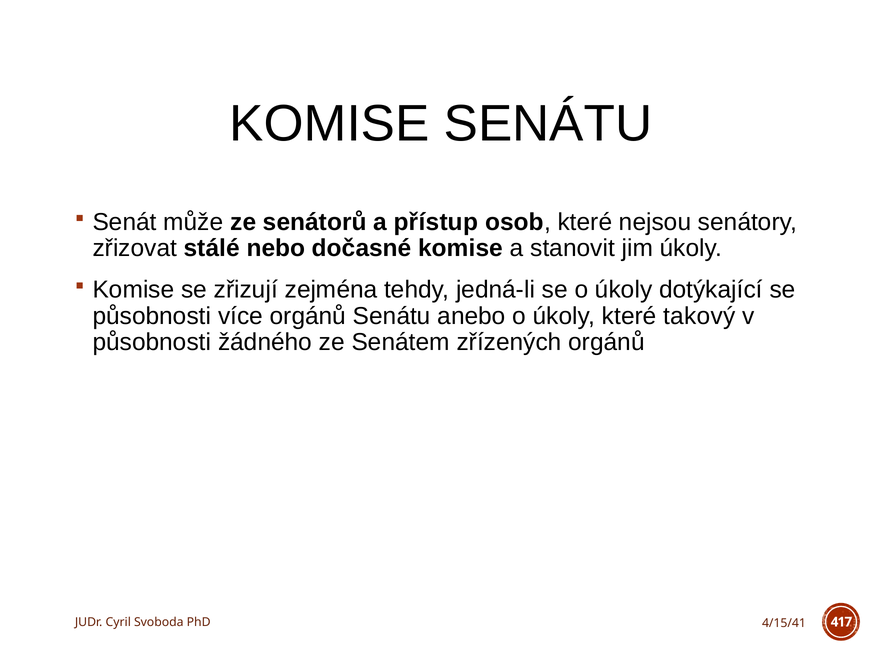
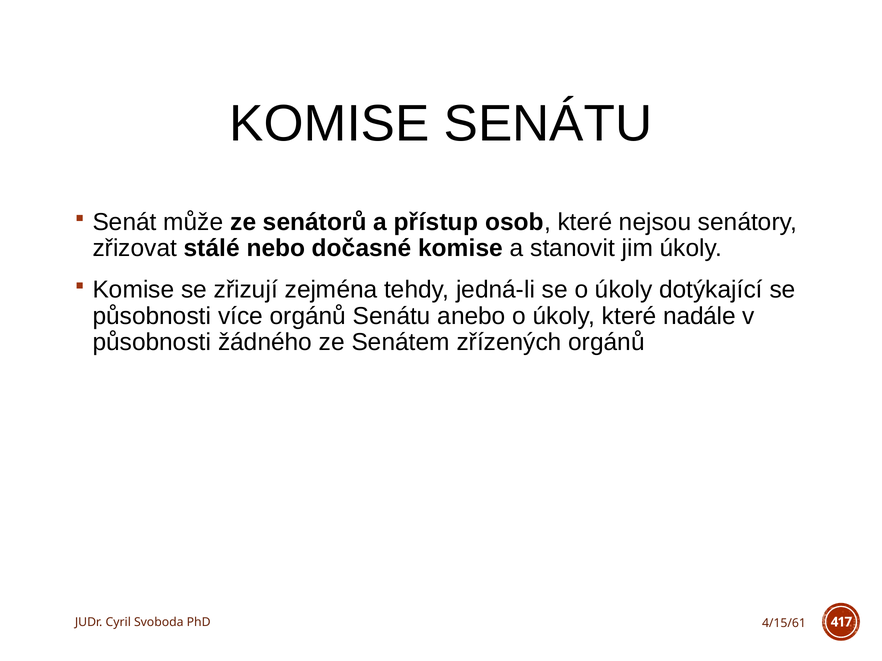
takový: takový -> nadále
4/15/41: 4/15/41 -> 4/15/61
